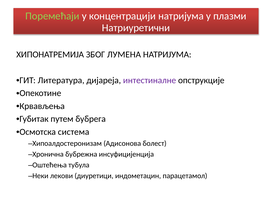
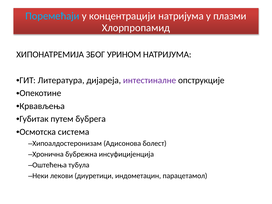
Поремећаји colour: light green -> light blue
Натриуретични: Натриуретични -> Хлорпропамид
ЛУМЕНА: ЛУМЕНА -> УРИНОМ
